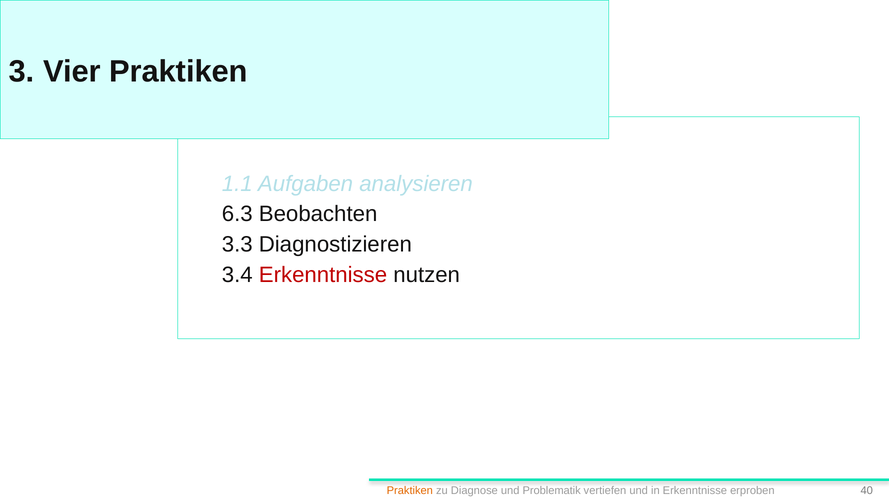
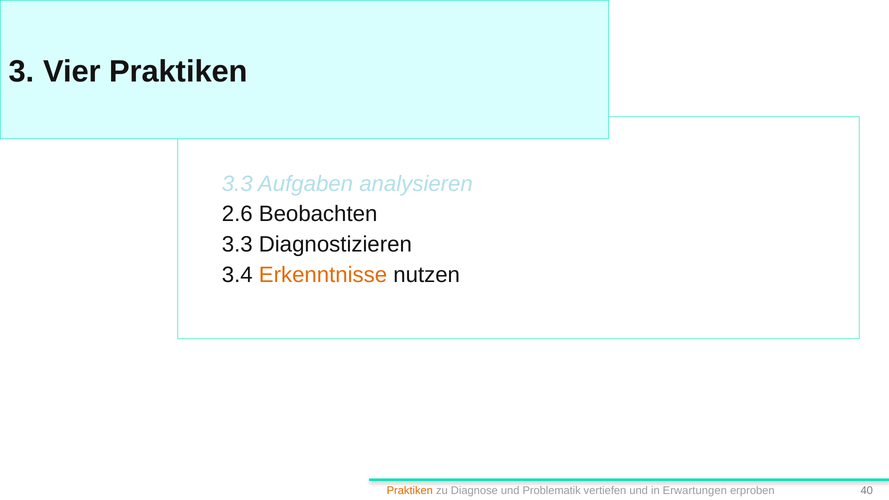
1.1 at (237, 184): 1.1 -> 3.3
6.3: 6.3 -> 2.6
Erkenntnisse at (323, 275) colour: red -> orange
in Erkenntnisse: Erkenntnisse -> Erwartungen
